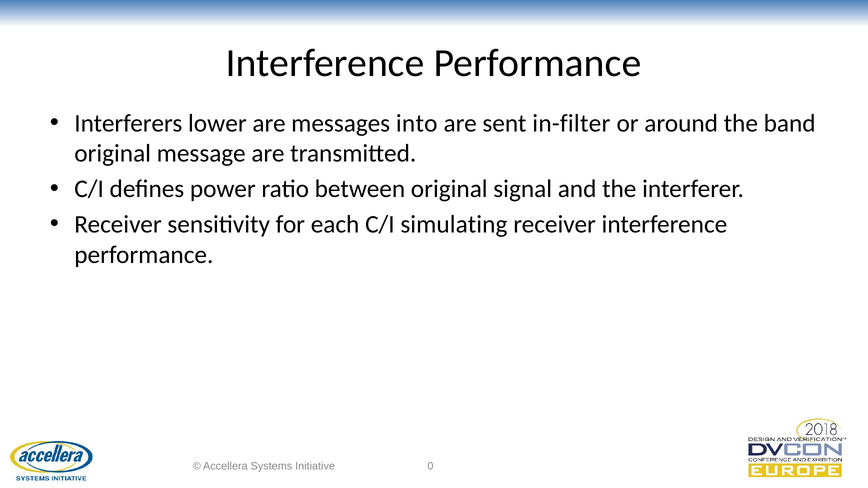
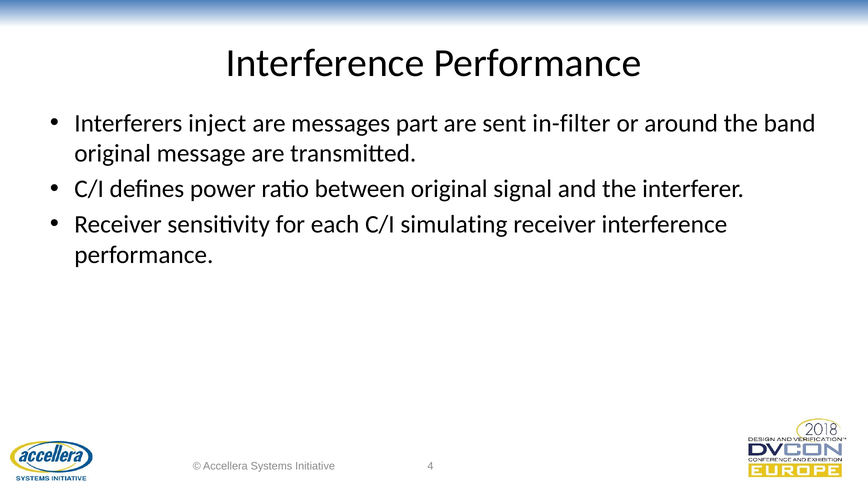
lower: lower -> inject
into: into -> part
0: 0 -> 4
